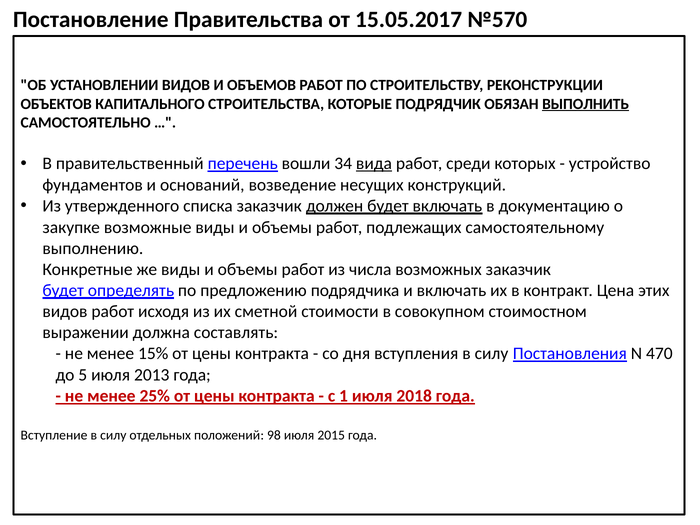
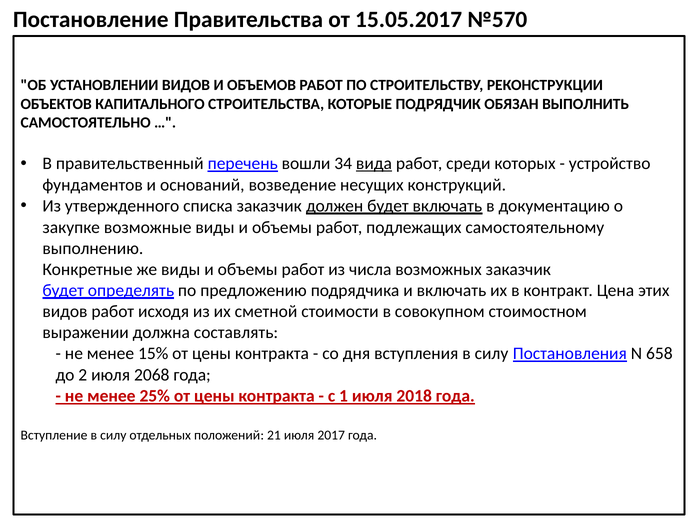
ВЫПОЛНИТЬ underline: present -> none
470: 470 -> 658
5: 5 -> 2
2013: 2013 -> 2068
98: 98 -> 21
2015: 2015 -> 2017
